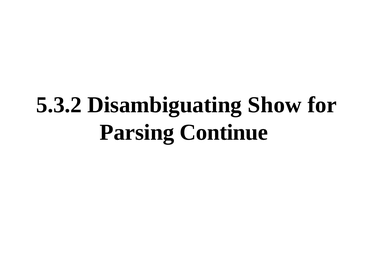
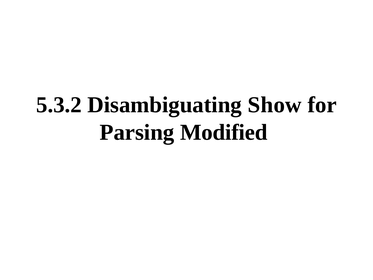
Continue: Continue -> Modified
